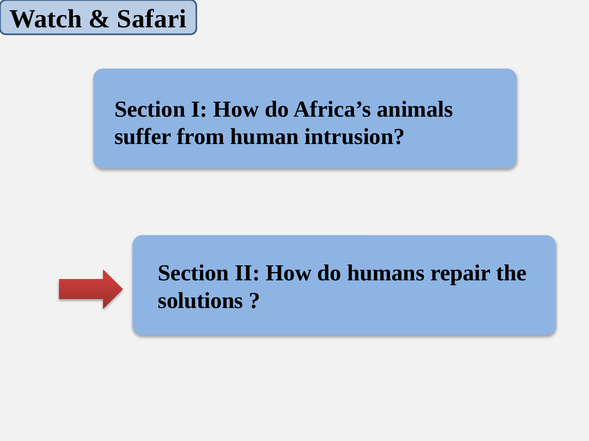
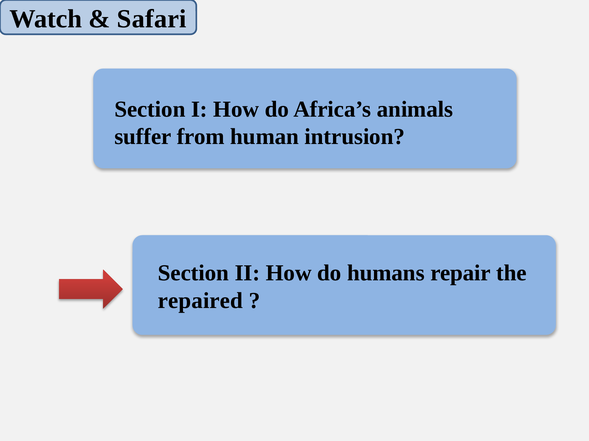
solutions: solutions -> repaired
